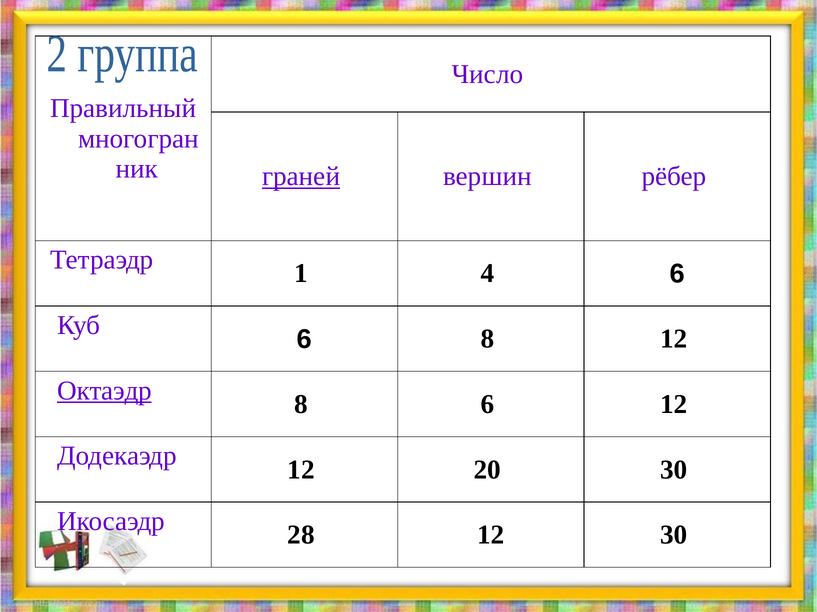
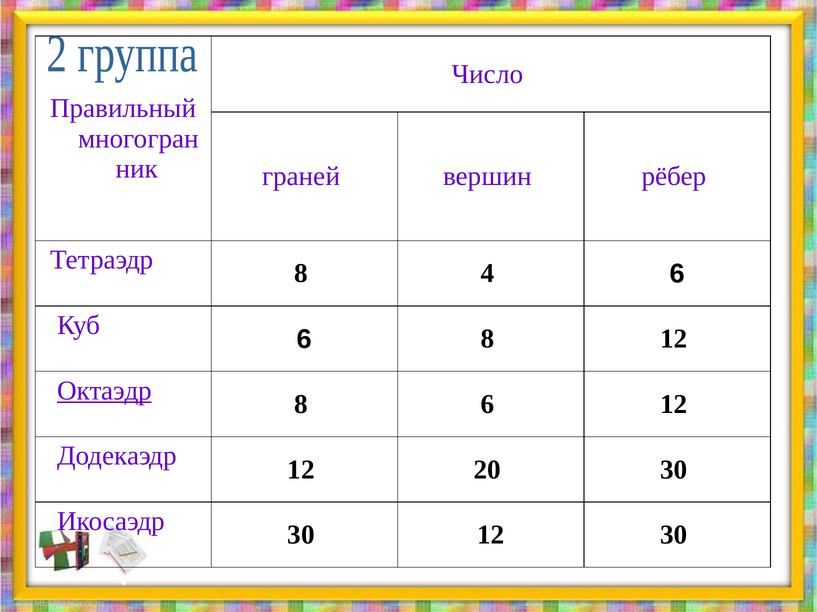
граней underline: present -> none
Тетраэдр 1: 1 -> 8
Икосаэдр 28: 28 -> 30
